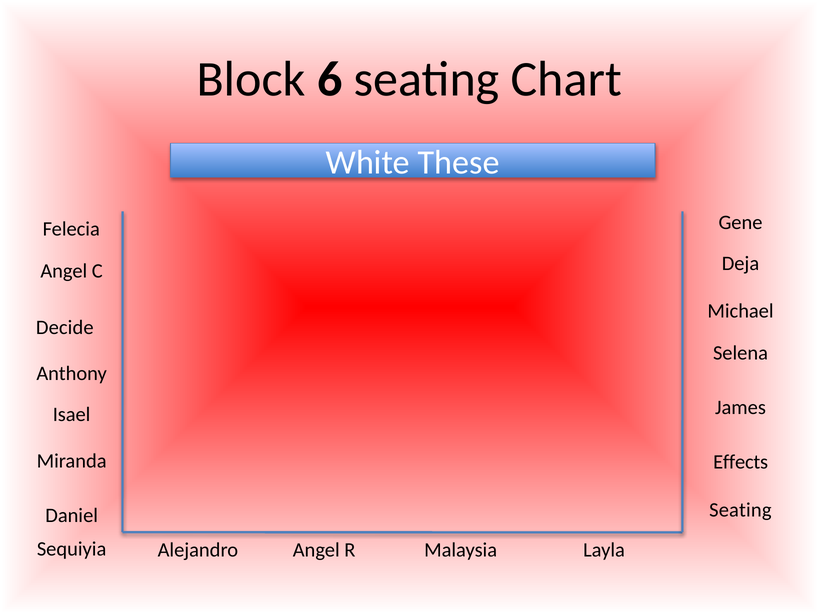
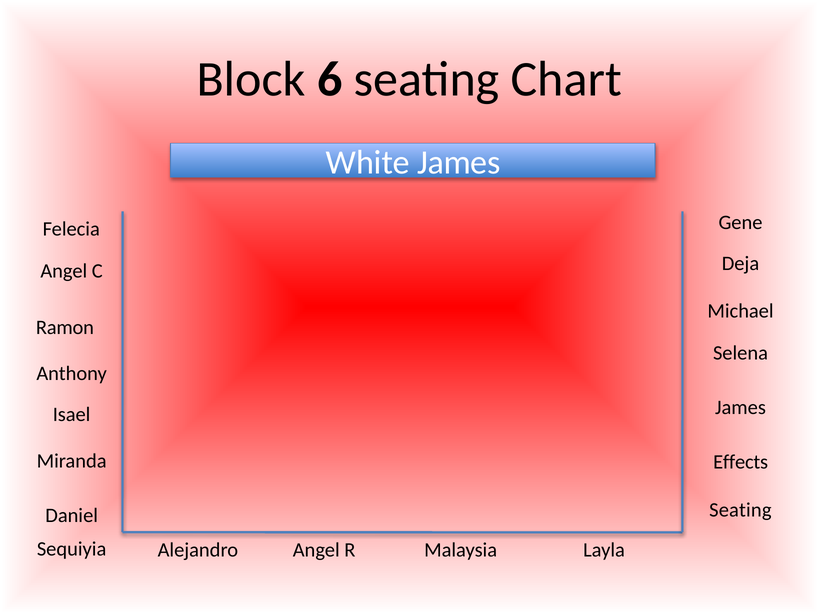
White These: These -> James
Decide: Decide -> Ramon
